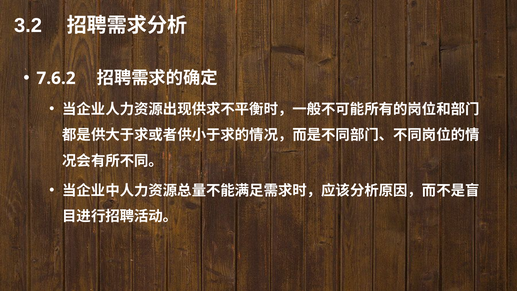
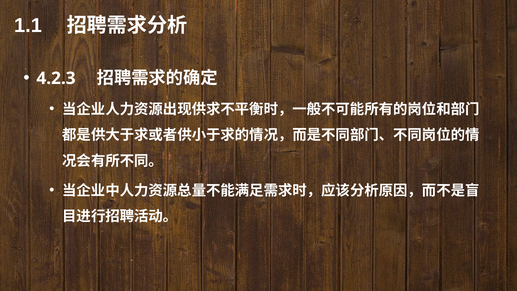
3.2: 3.2 -> 1.1
7.6.2: 7.6.2 -> 4.2.3
